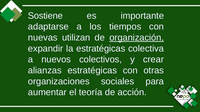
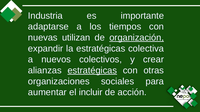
Sostiene: Sostiene -> Industria
estratégicas at (92, 71) underline: none -> present
teoría: teoría -> incluir
